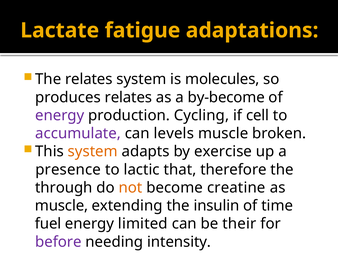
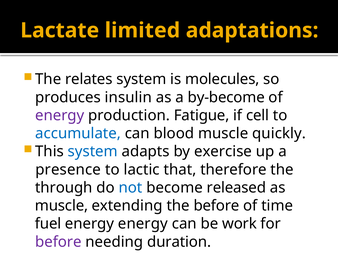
fatigue: fatigue -> limited
produces relates: relates -> insulin
Cycling: Cycling -> Fatigue
accumulate colour: purple -> blue
levels: levels -> blood
broken: broken -> quickly
system at (93, 151) colour: orange -> blue
not colour: orange -> blue
creatine: creatine -> released
the insulin: insulin -> before
energy limited: limited -> energy
their: their -> work
intensity: intensity -> duration
